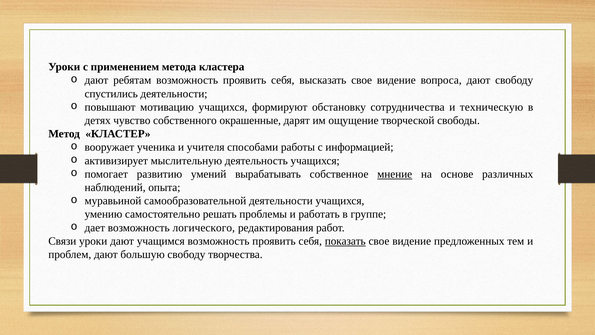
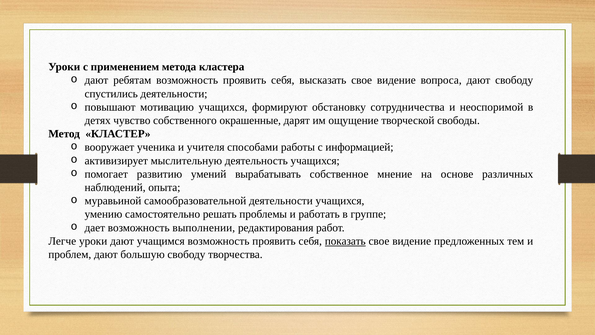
техническую: техническую -> неоспоримой
мнение underline: present -> none
логического: логического -> выполнении
Связи: Связи -> Легче
